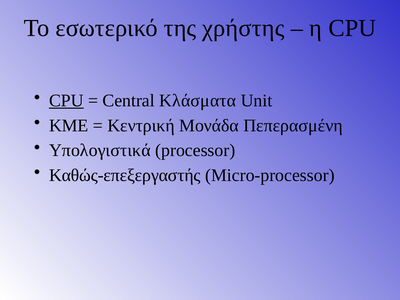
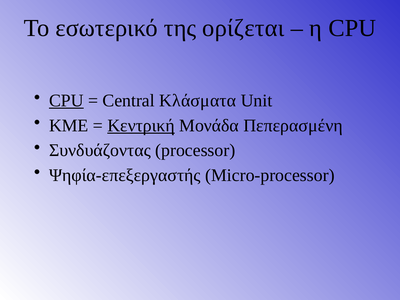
χρήστης: χρήστης -> ορίζεται
Κεντρική underline: none -> present
Υπολογιστικά: Υπολογιστικά -> Συνδυάζοντας
Καθώς-επεξεργαστής: Καθώς-επεξεργαστής -> Ψηφία-επεξεργαστής
